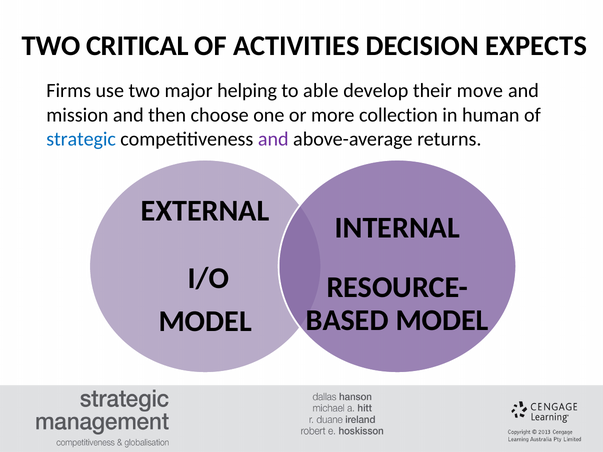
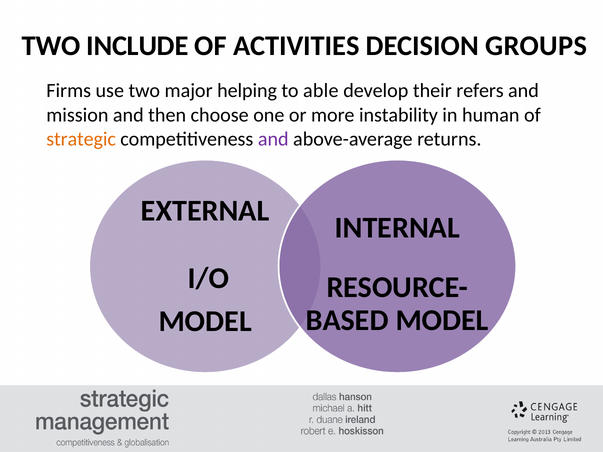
CRITICAL: CRITICAL -> INCLUDE
EXPECTS: EXPECTS -> GROUPS
move: move -> refers
collection: collection -> instability
strategic colour: blue -> orange
